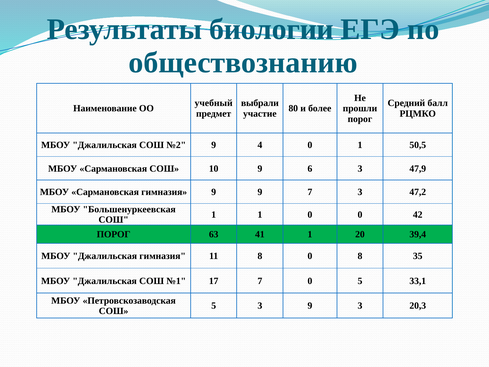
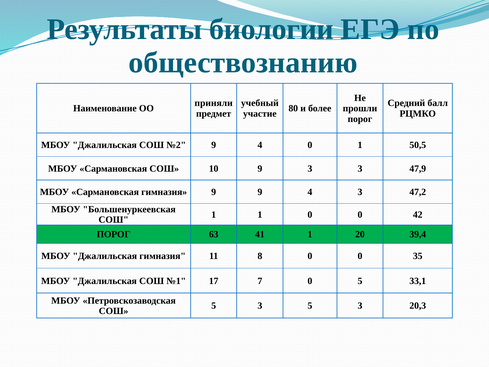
учебный: учебный -> приняли
выбрали: выбрали -> учебный
9 6: 6 -> 3
9 9 7: 7 -> 4
8 0 8: 8 -> 0
3 9: 9 -> 5
